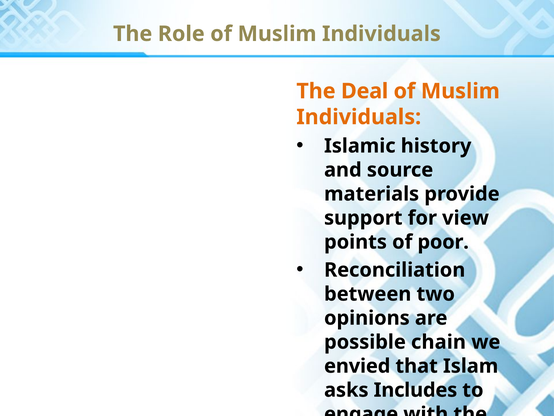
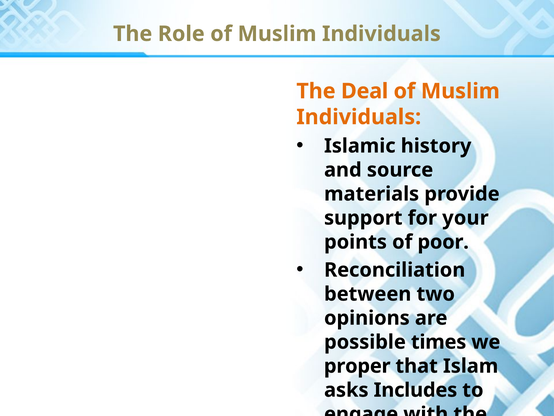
view: view -> your
chain: chain -> times
envied: envied -> proper
